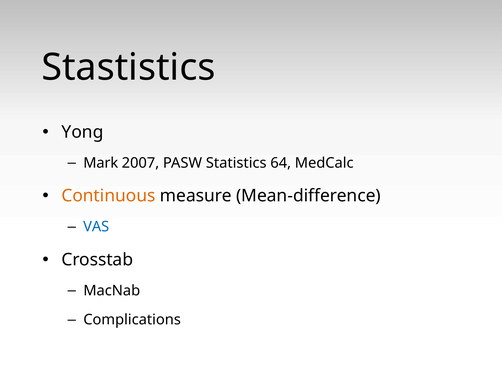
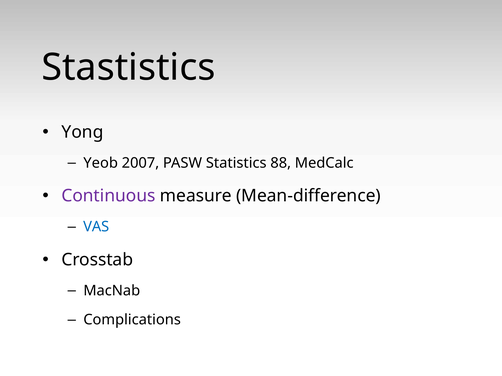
Mark: Mark -> Yeob
64: 64 -> 88
Continuous colour: orange -> purple
